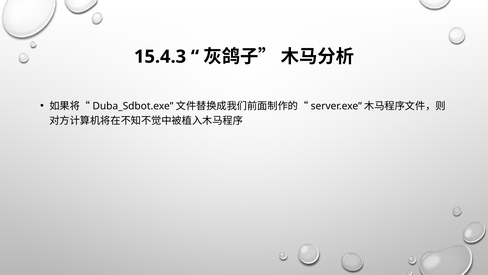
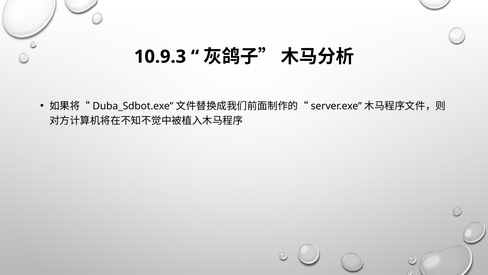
15.4.3: 15.4.3 -> 10.9.3
